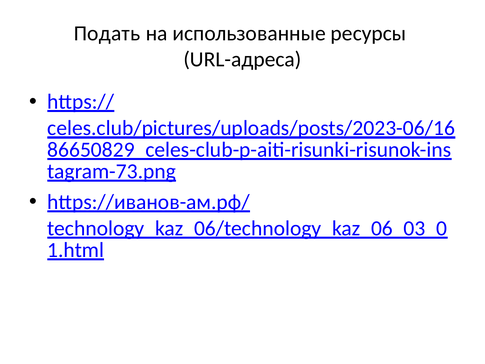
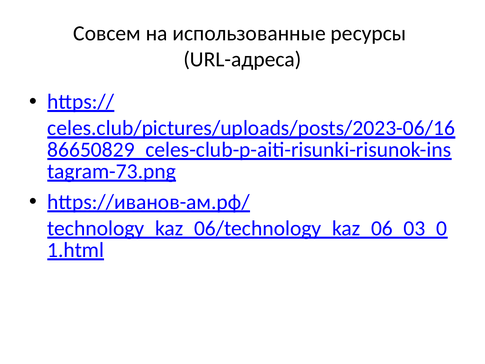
Подать: Подать -> Совсем
